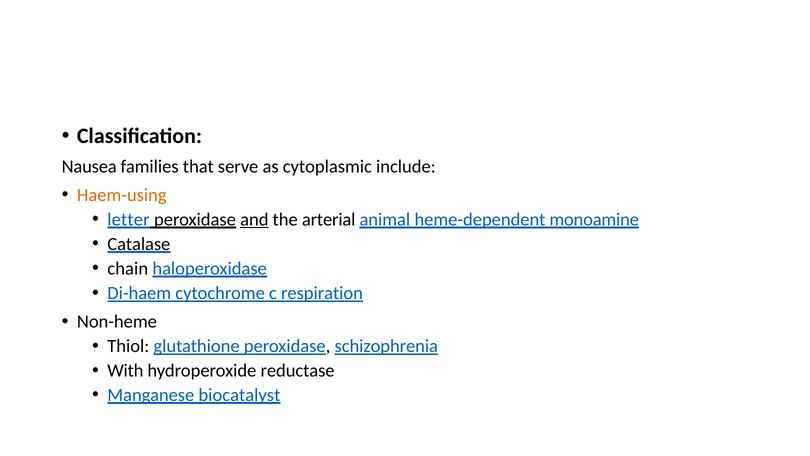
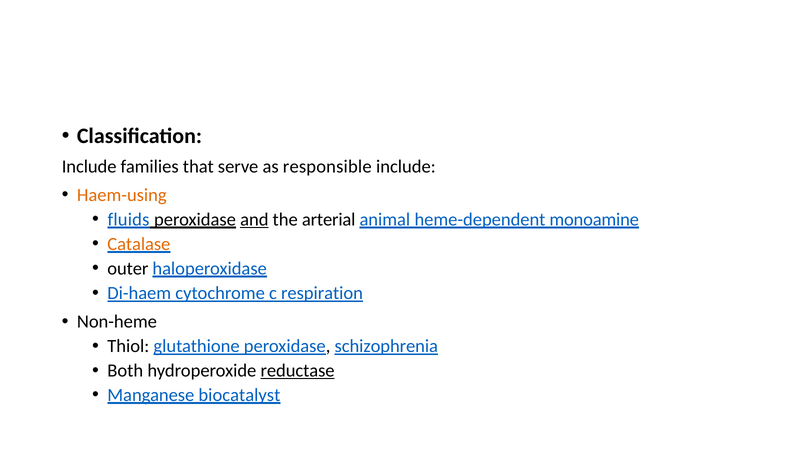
Nausea at (89, 166): Nausea -> Include
cytoplasmic: cytoplasmic -> responsible
letter: letter -> fluids
Catalase colour: black -> orange
chain: chain -> outer
With: With -> Both
reductase underline: none -> present
